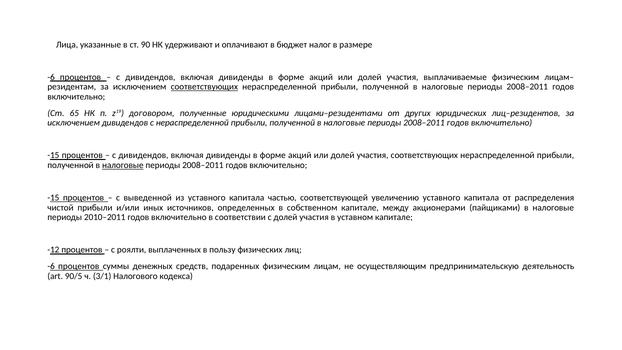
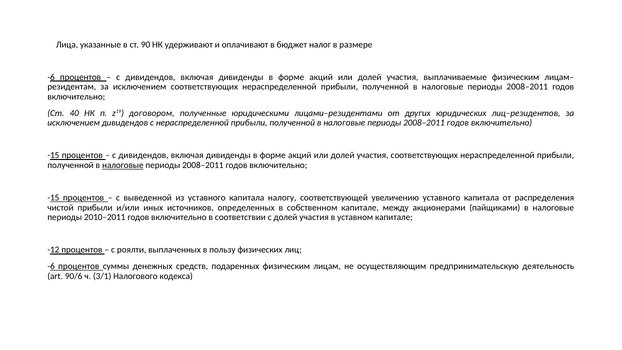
соответствующих at (204, 87) underline: present -> none
65: 65 -> 40
частью: частью -> налогу
90/5: 90/5 -> 90/6
